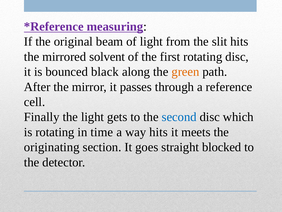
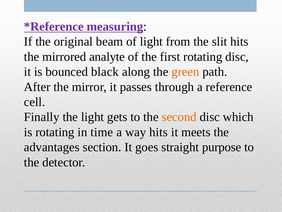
solvent: solvent -> analyte
second colour: blue -> orange
originating: originating -> advantages
blocked: blocked -> purpose
